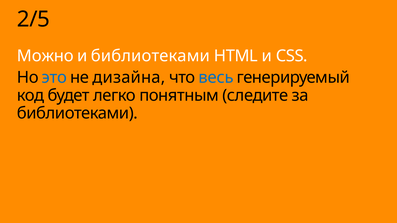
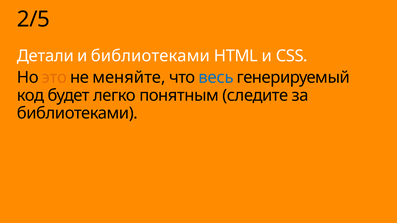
Можно: Можно -> Детали
это colour: blue -> orange
дизайна: дизайна -> меняйте
